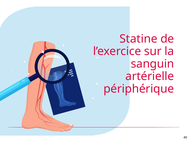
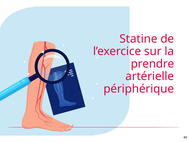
sanguin: sanguin -> prendre
